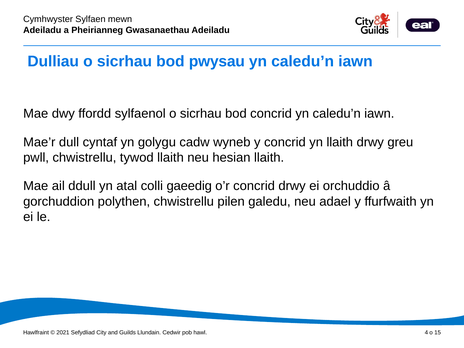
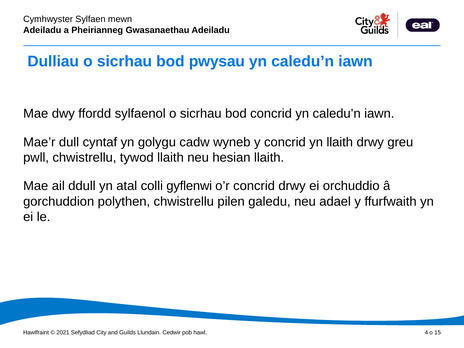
gaeedig: gaeedig -> gyflenwi
